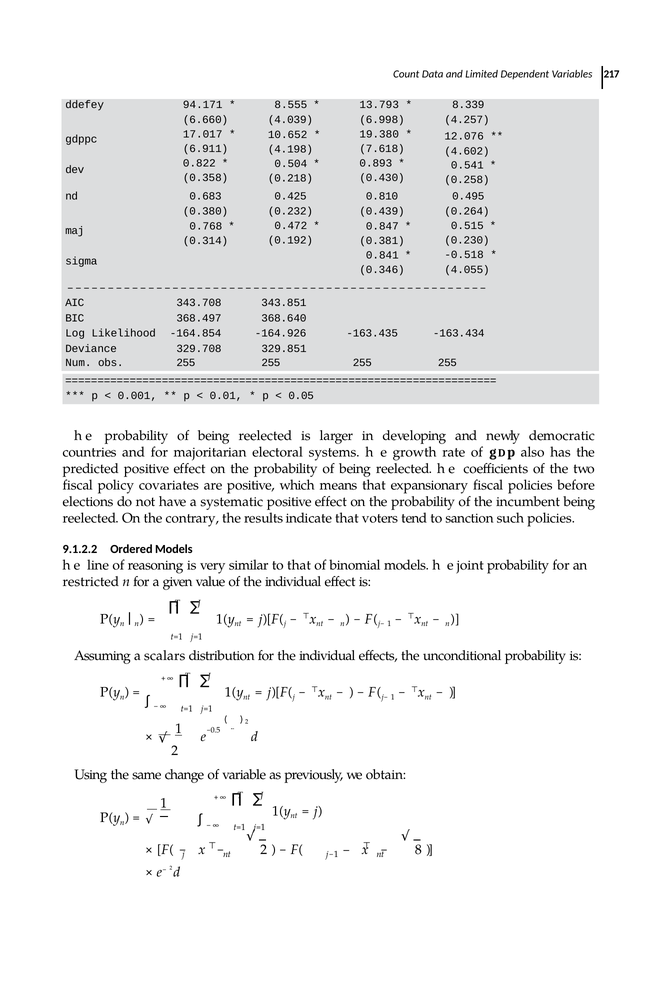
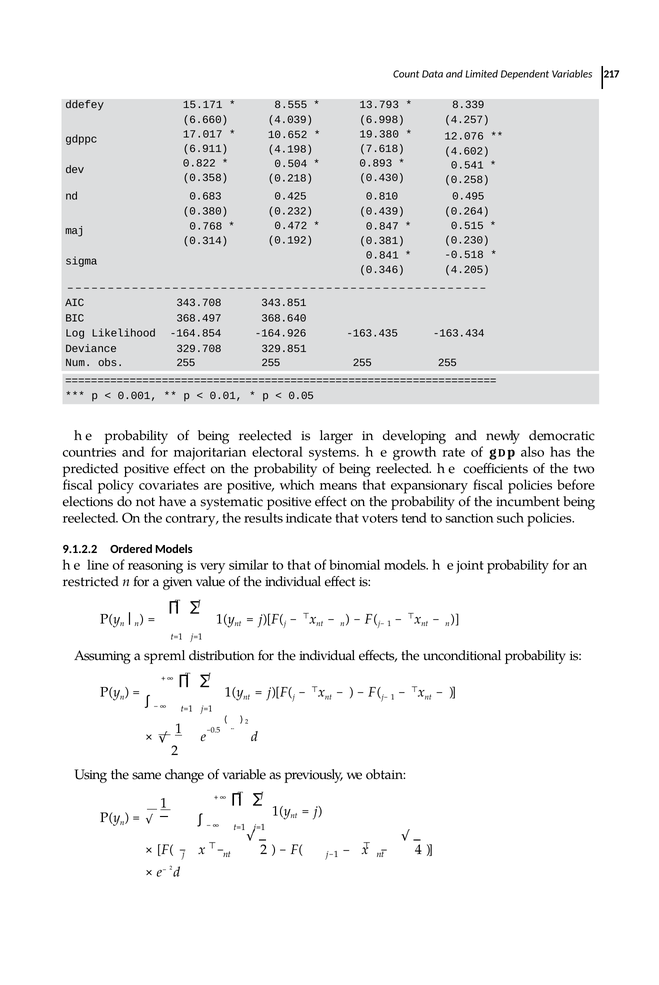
94.171: 94.171 -> 15.171
4.055: 4.055 -> 4.205
scalars: scalars -> spreml
8: 8 -> 4
